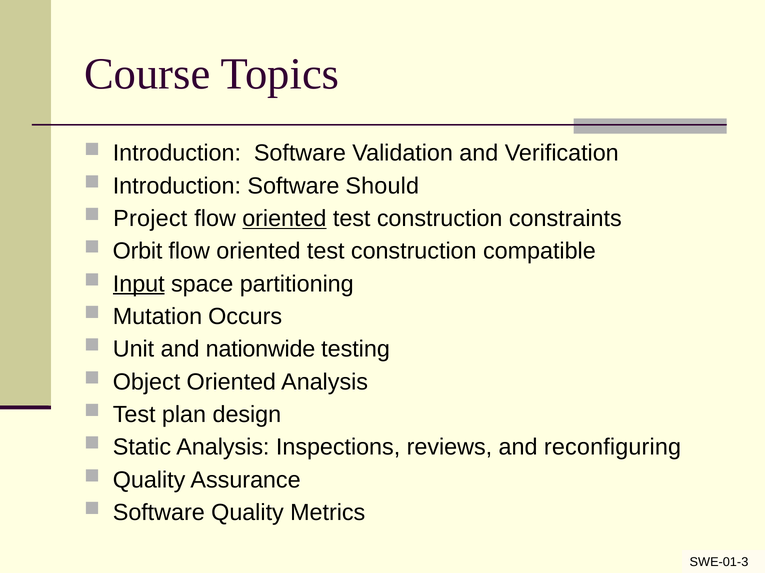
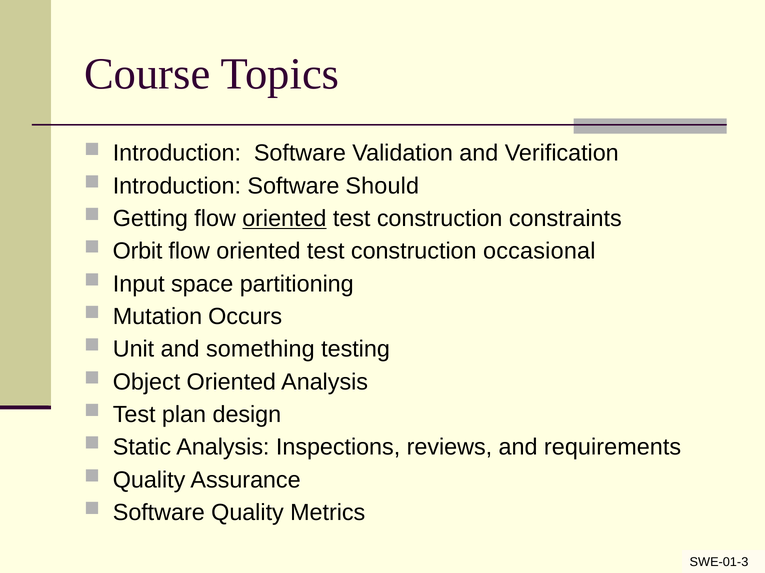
Project: Project -> Getting
compatible: compatible -> occasional
Input underline: present -> none
nationwide: nationwide -> something
reconfiguring: reconfiguring -> requirements
